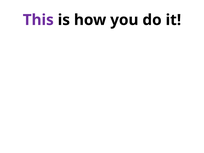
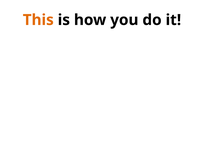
This colour: purple -> orange
